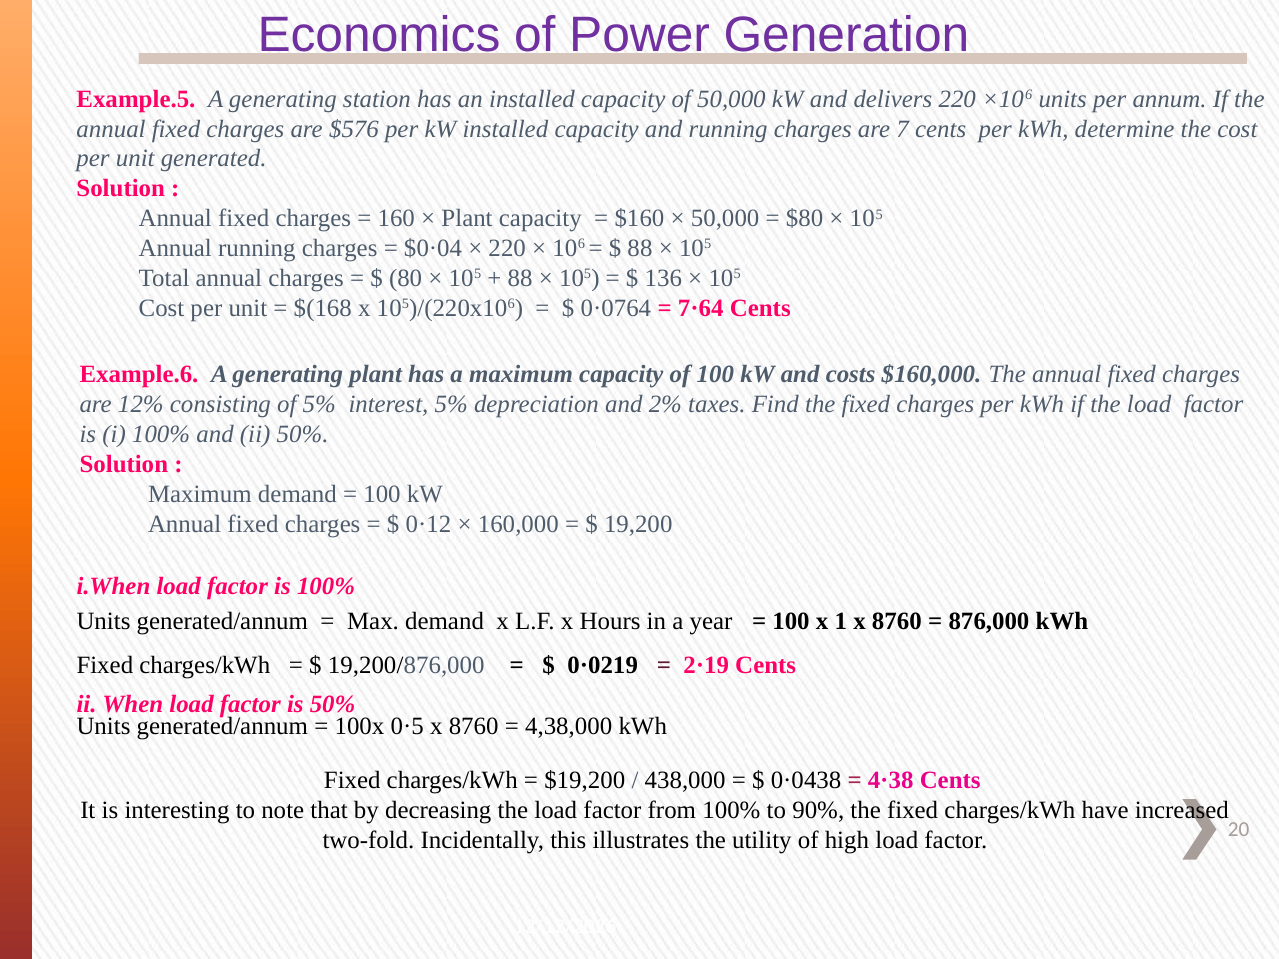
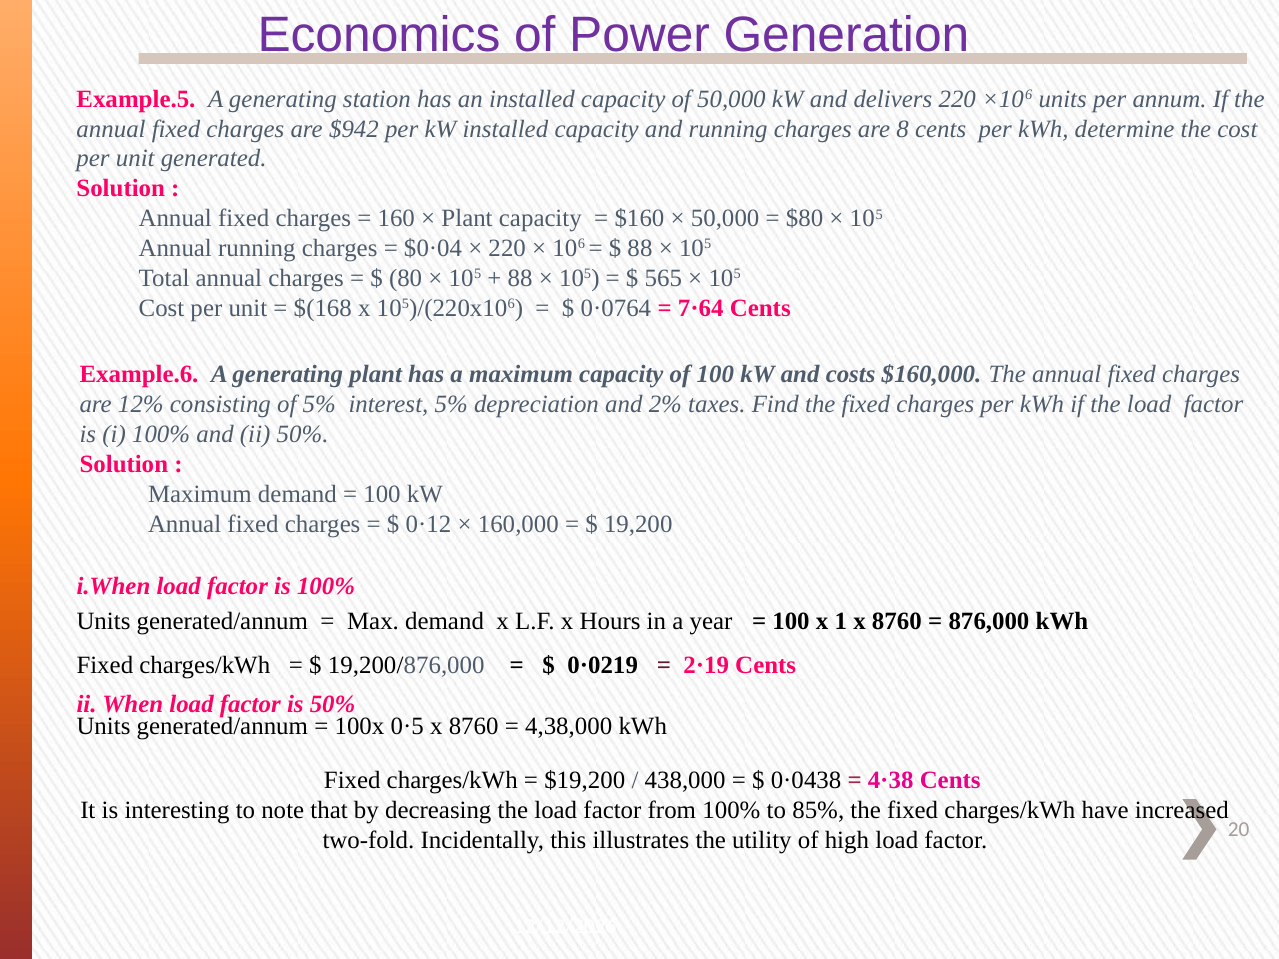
$576: $576 -> $942
7: 7 -> 8
136: 136 -> 565
90%: 90% -> 85%
